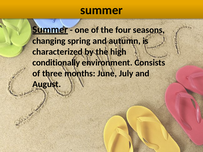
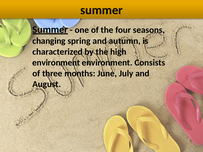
conditionally at (56, 63): conditionally -> environment
